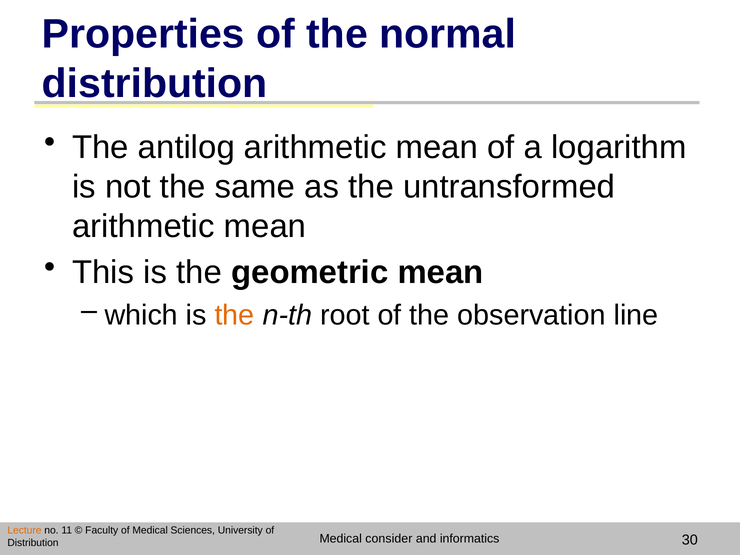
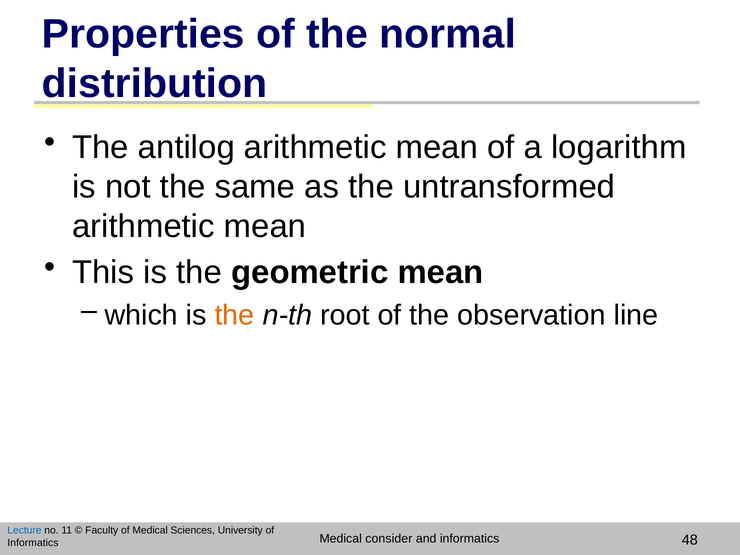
Lecture colour: orange -> blue
Distribution at (33, 543): Distribution -> Informatics
30: 30 -> 48
